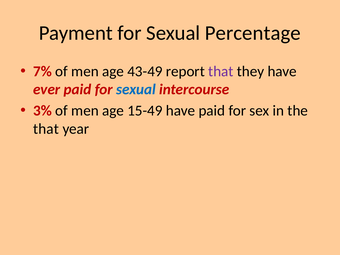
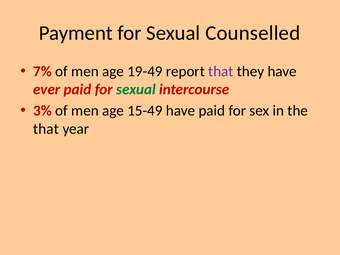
Percentage: Percentage -> Counselled
43-49: 43-49 -> 19-49
sexual at (136, 89) colour: blue -> green
